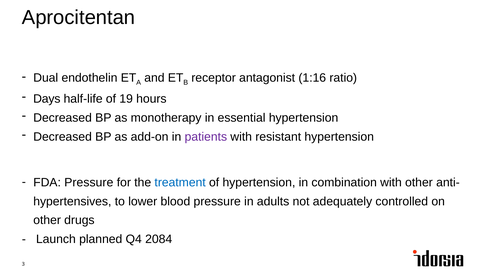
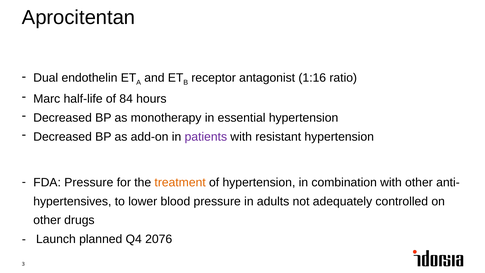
Days: Days -> Marc
19: 19 -> 84
treatment colour: blue -> orange
2084: 2084 -> 2076
